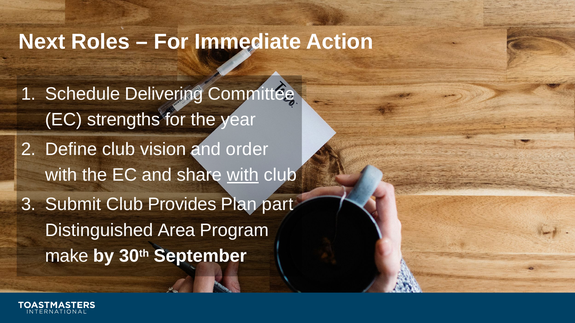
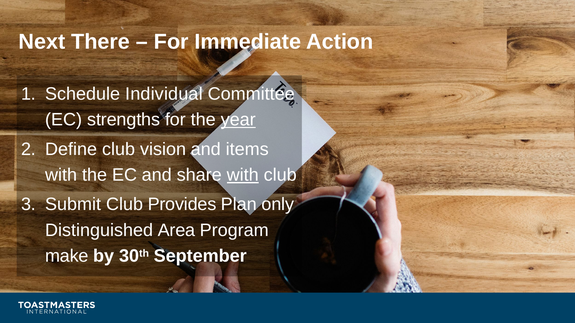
Roles: Roles -> There
Delivering: Delivering -> Individual
year underline: none -> present
order: order -> items
part: part -> only
